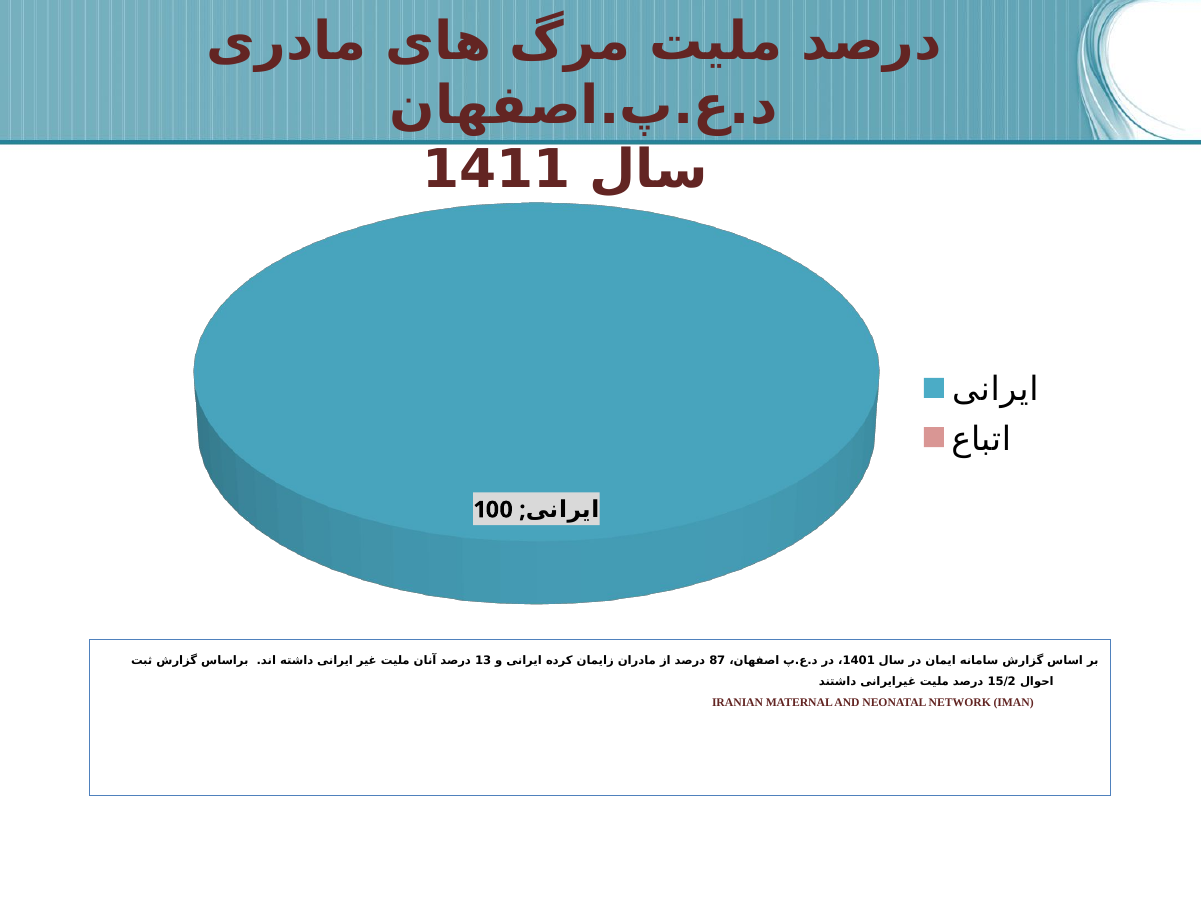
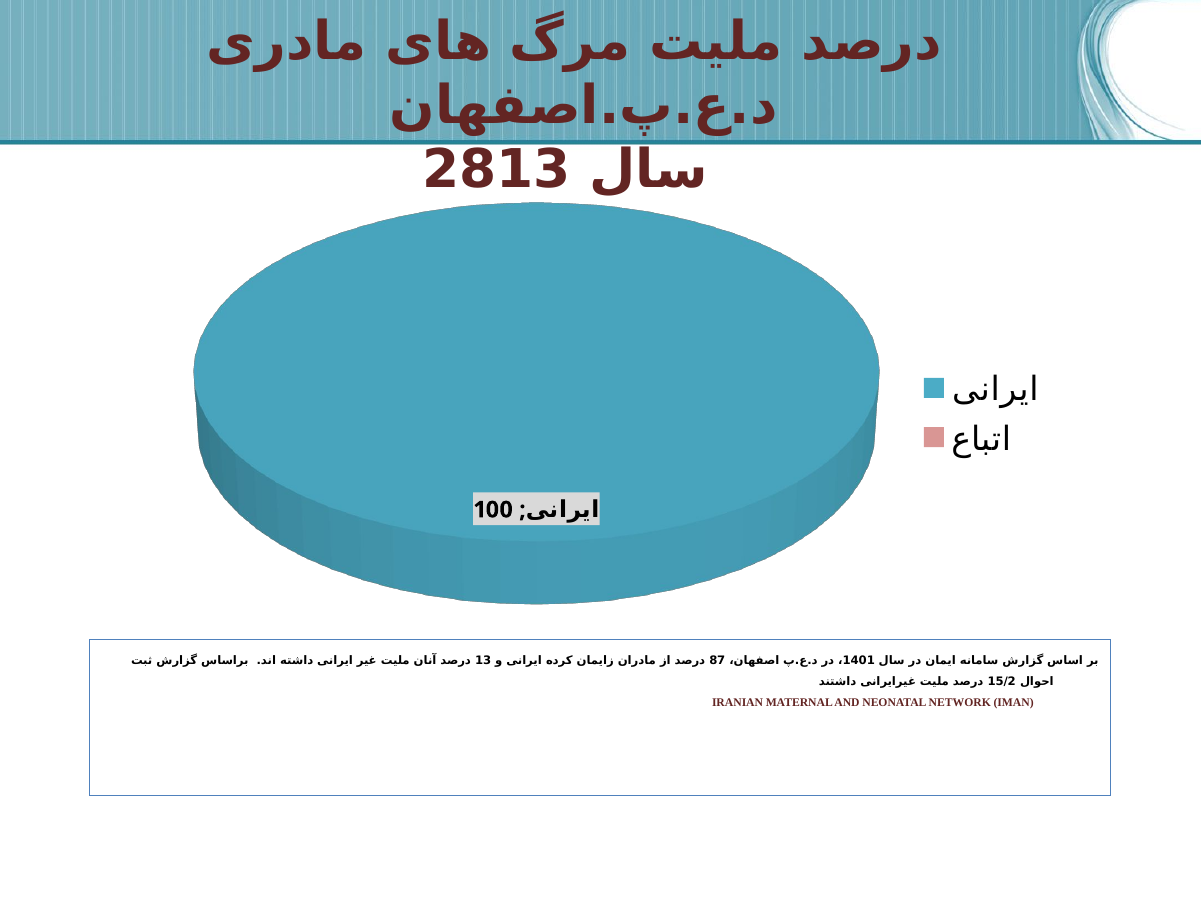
1411: 1411 -> 2813
